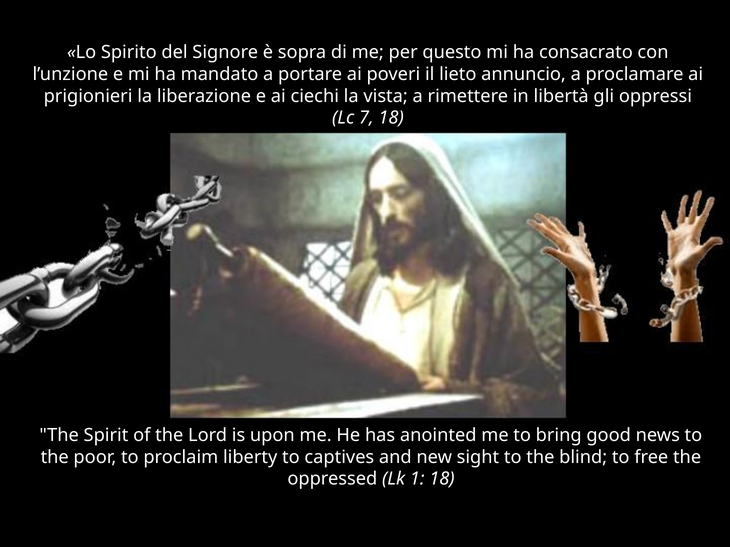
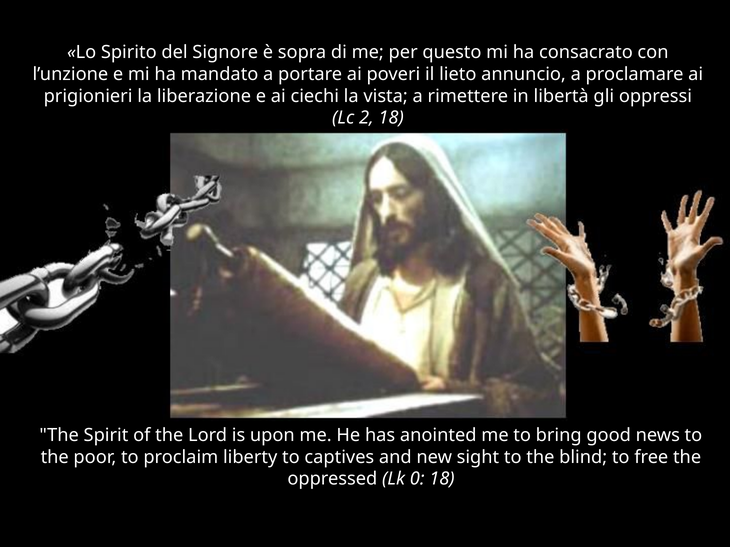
7: 7 -> 2
1: 1 -> 0
